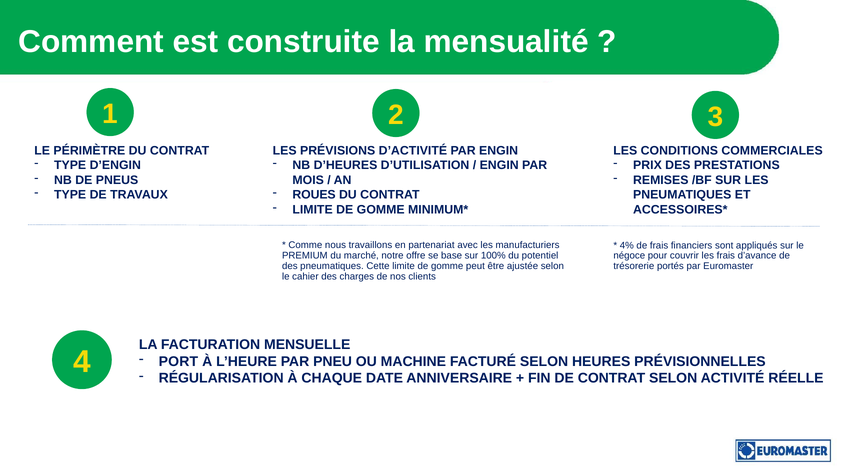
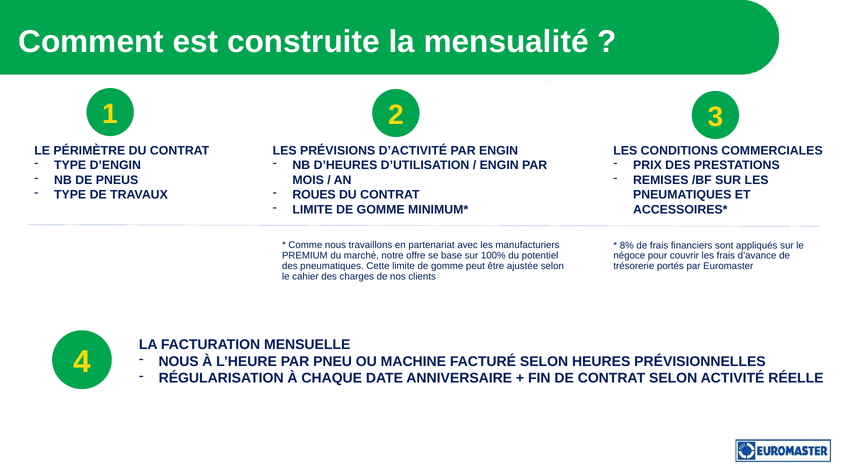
4%: 4% -> 8%
PORT at (178, 362): PORT -> NOUS
